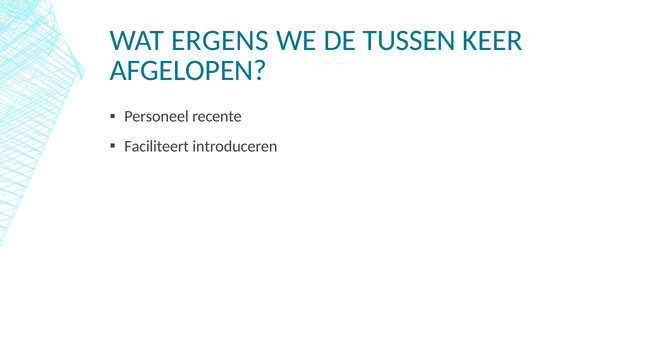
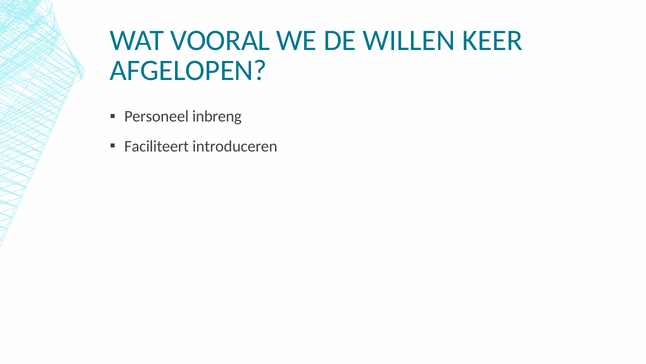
ERGENS: ERGENS -> VOORAL
TUSSEN: TUSSEN -> WILLEN
recente: recente -> inbreng
